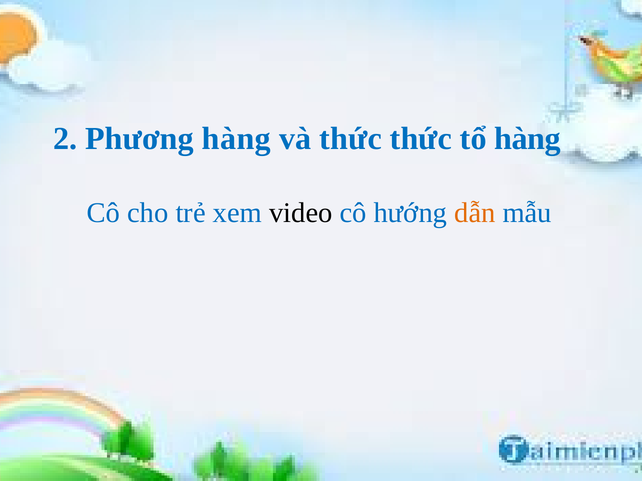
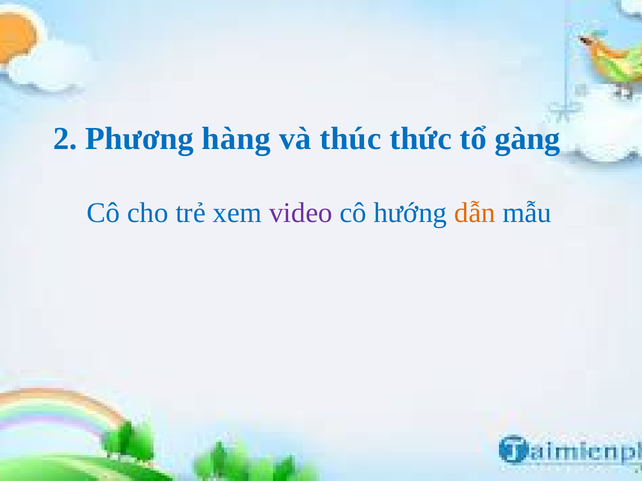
và thức: thức -> thúc
tổ hàng: hàng -> gàng
video colour: black -> purple
